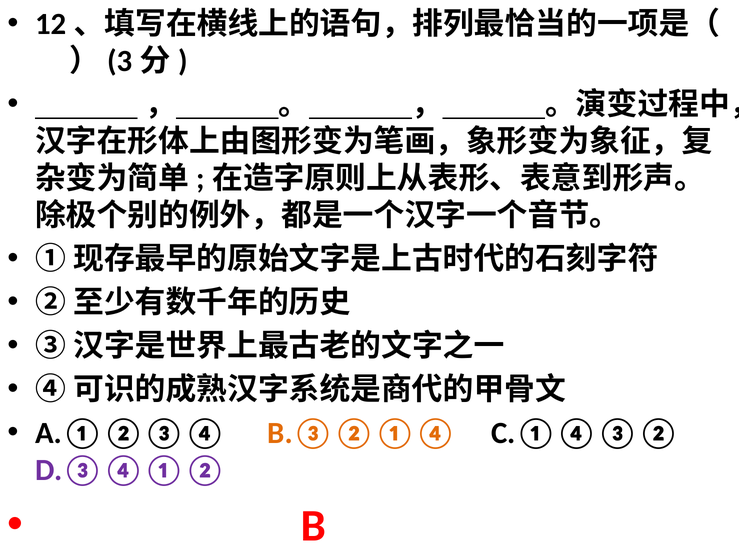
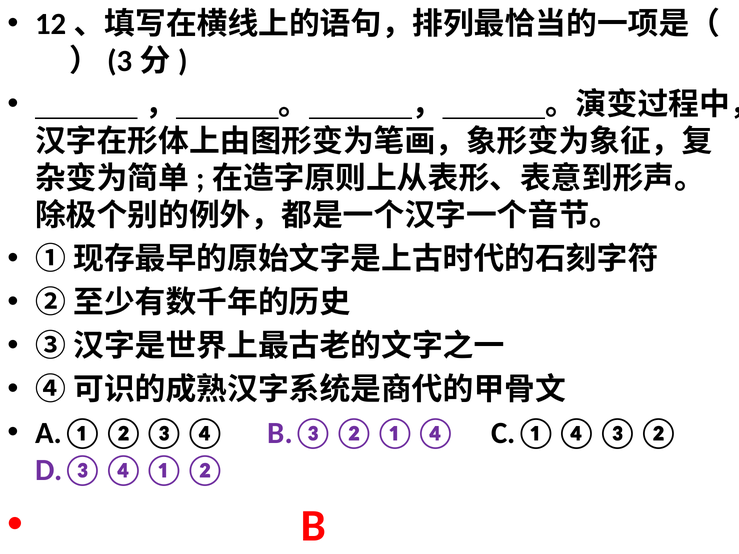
B.③②①④ colour: orange -> purple
